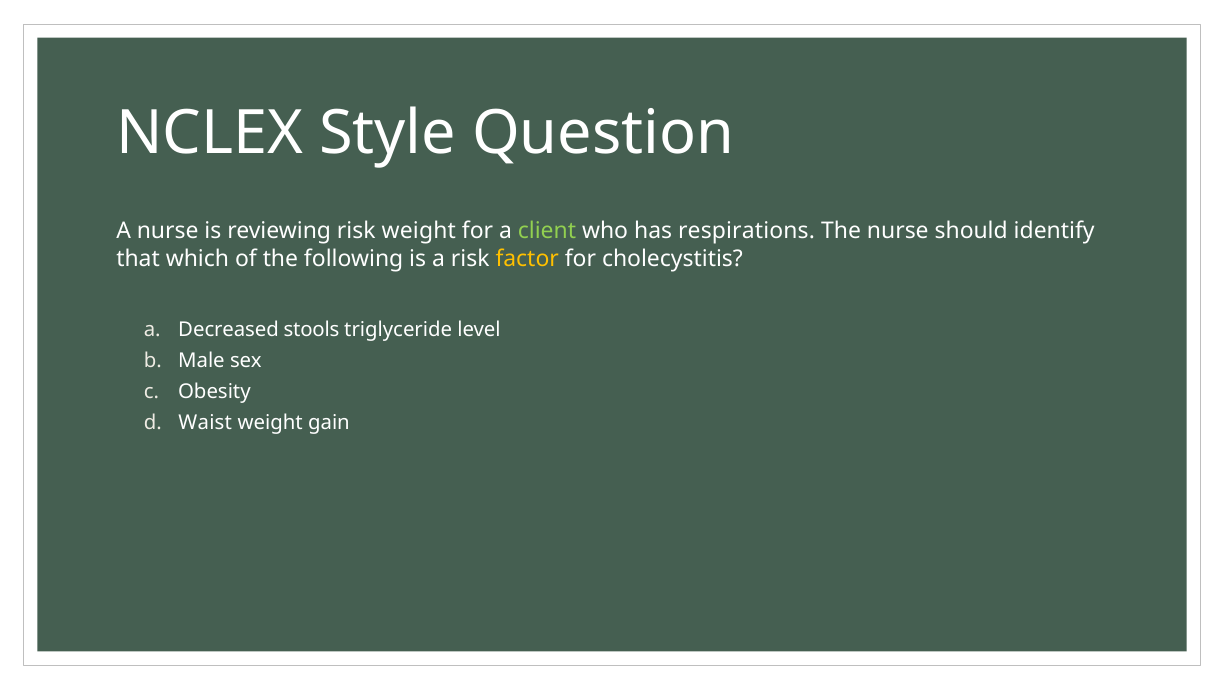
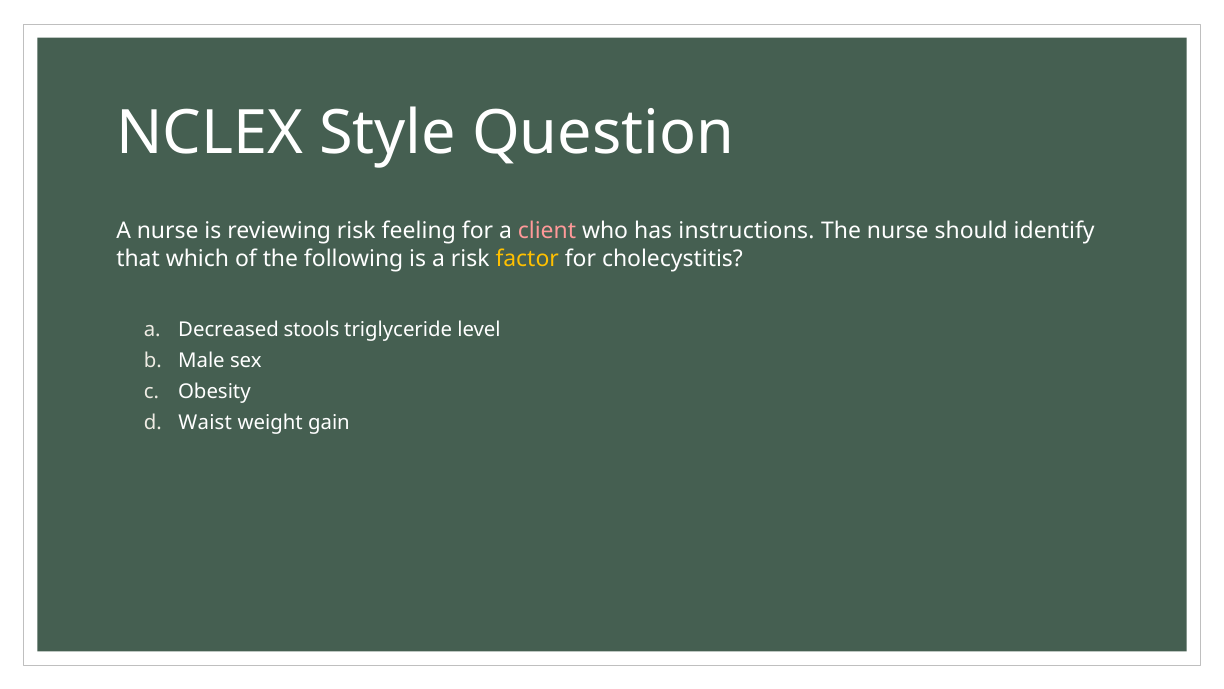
risk weight: weight -> feeling
client colour: light green -> pink
respirations: respirations -> instructions
